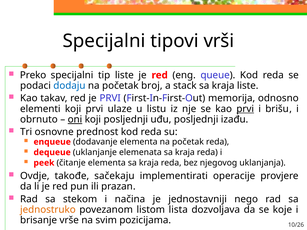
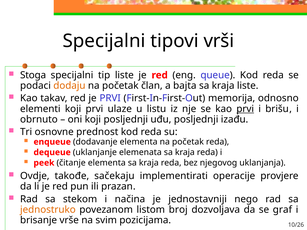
Preko: Preko -> Stoga
dodaju colour: blue -> orange
broj: broj -> član
stack: stack -> bajta
oni underline: present -> none
lista: lista -> broj
koje: koje -> graf
